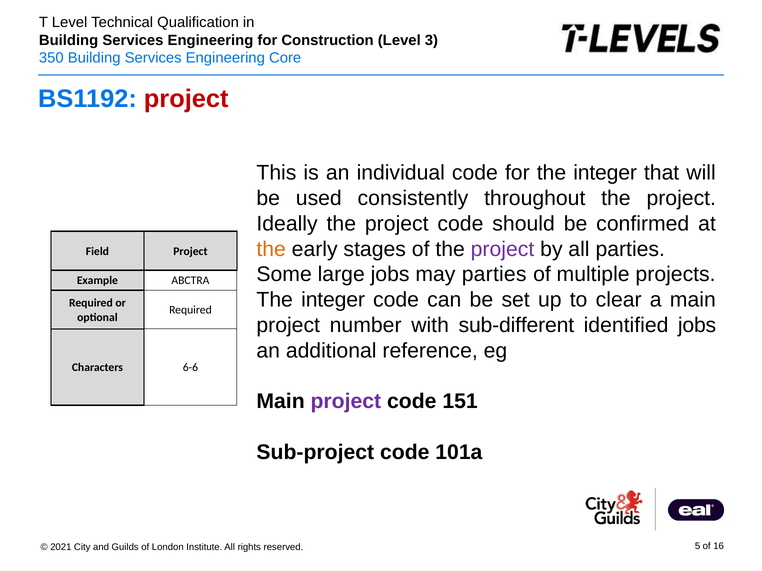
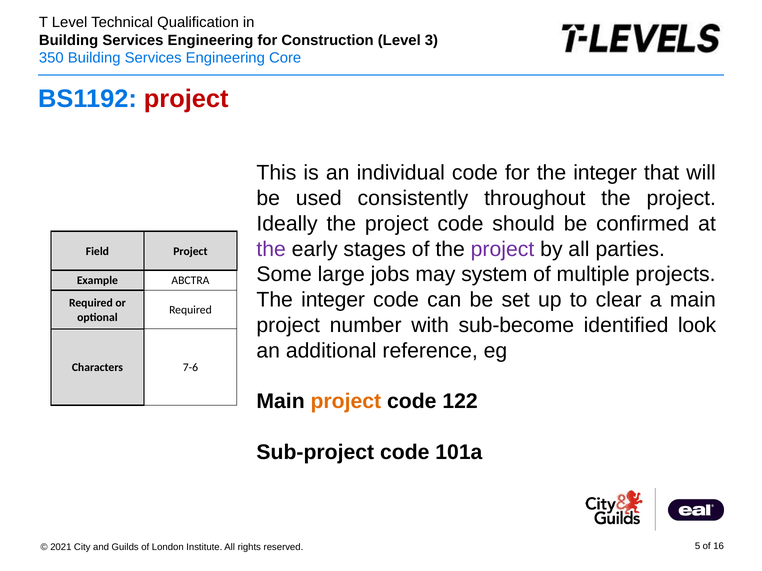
the at (271, 249) colour: orange -> purple
may parties: parties -> system
sub-different: sub-different -> sub-become
identified jobs: jobs -> look
6-6: 6-6 -> 7-6
project at (346, 402) colour: purple -> orange
151: 151 -> 122
